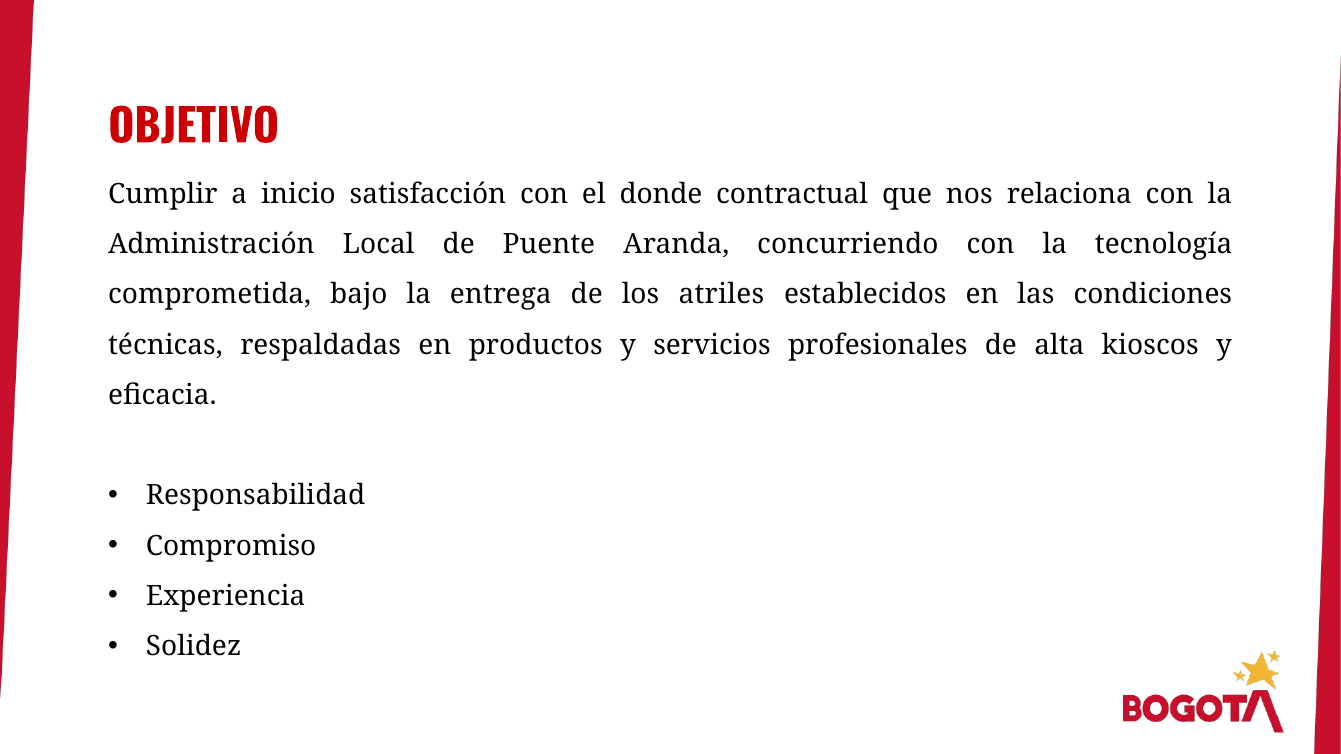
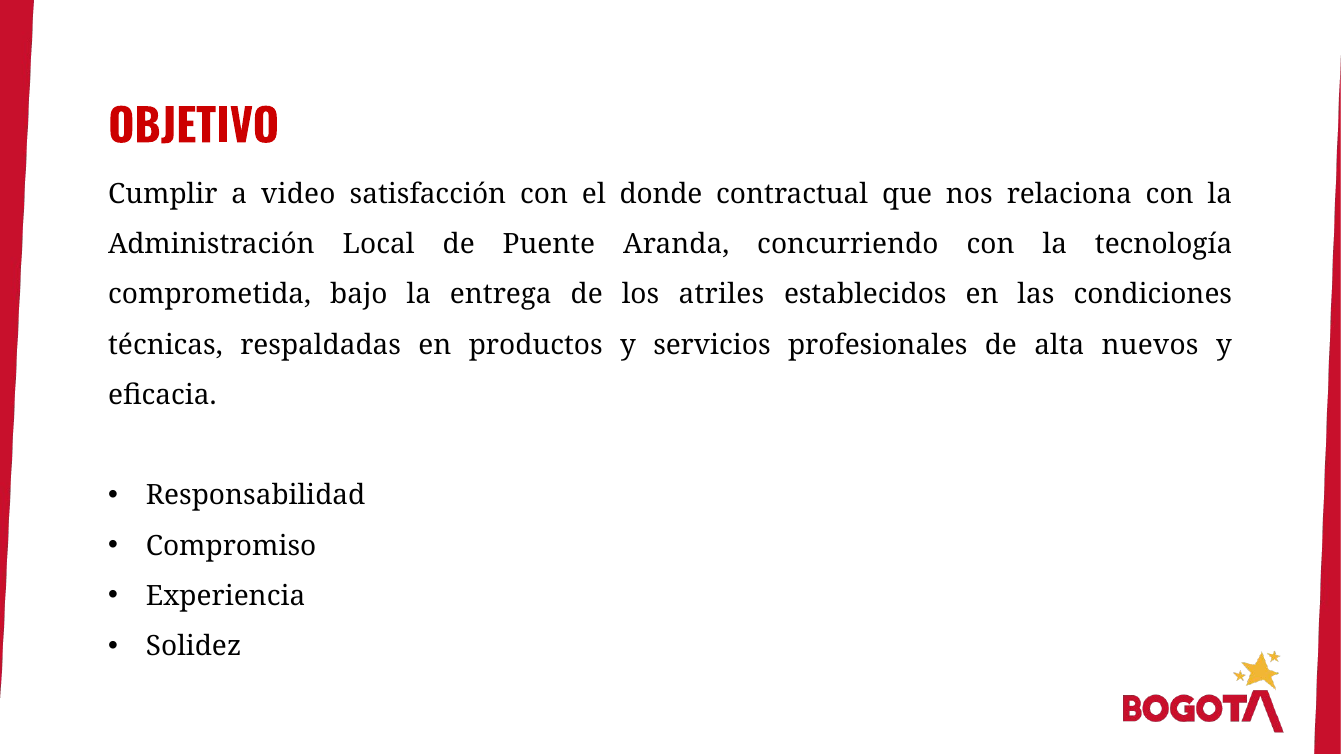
inicio: inicio -> video
kioscos: kioscos -> nuevos
